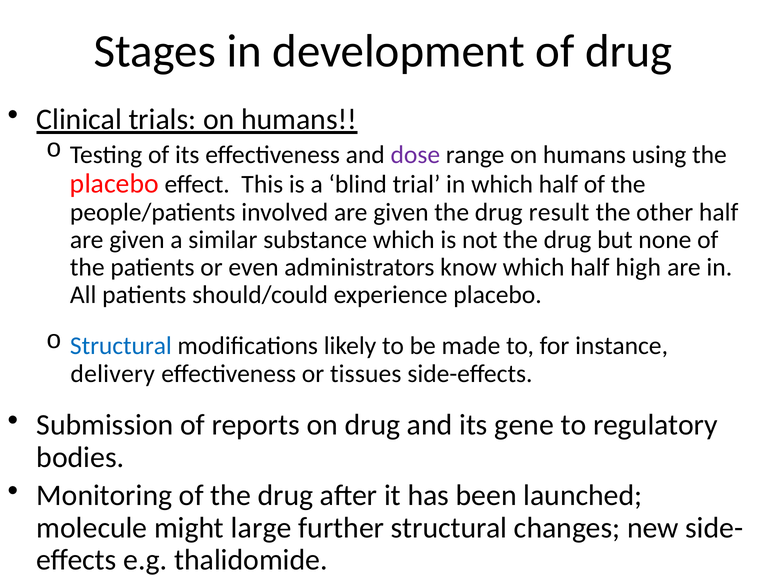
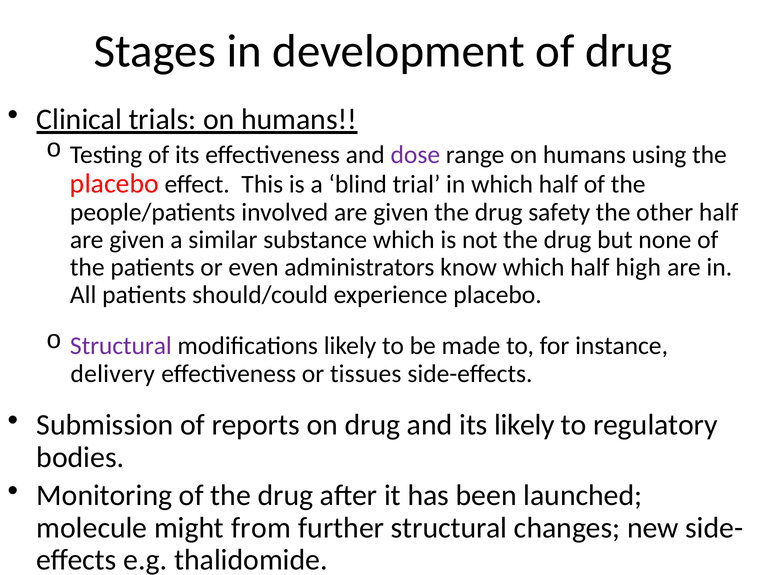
result: result -> safety
Structural at (121, 346) colour: blue -> purple
its gene: gene -> likely
large: large -> from
